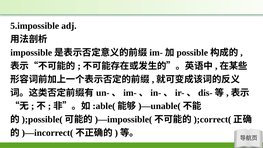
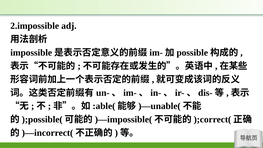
5.impossible: 5.impossible -> 2.impossible
